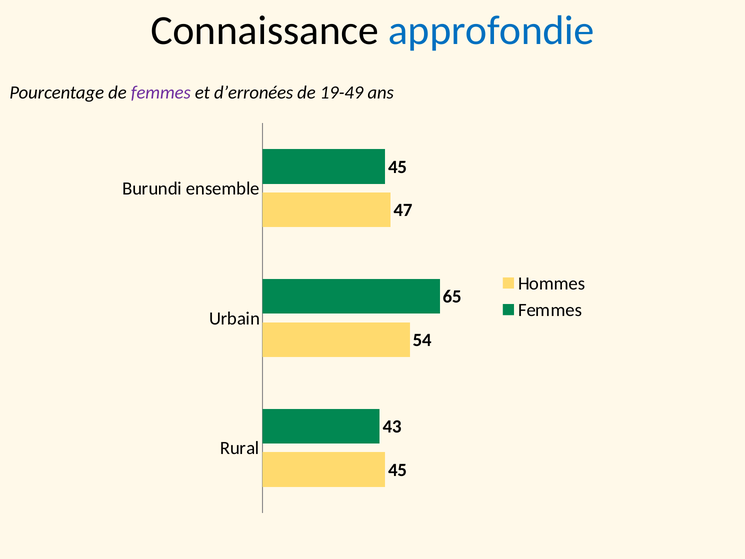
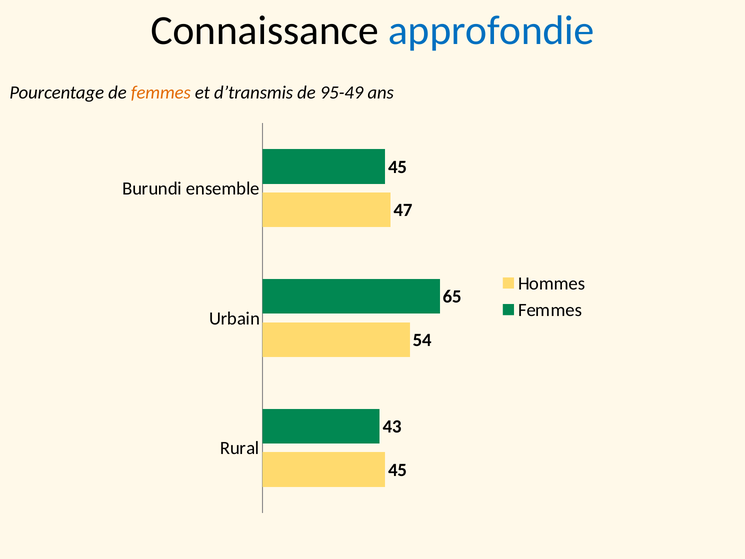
femmes at (161, 92) colour: purple -> orange
d’erronées: d’erronées -> d’transmis
19-49: 19-49 -> 95-49
